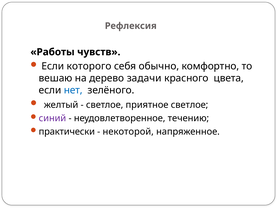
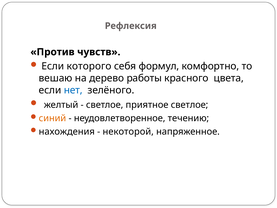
Работы: Работы -> Против
обычно: обычно -> формул
задачи: задачи -> работы
синий colour: purple -> orange
практически: практически -> нахождения
